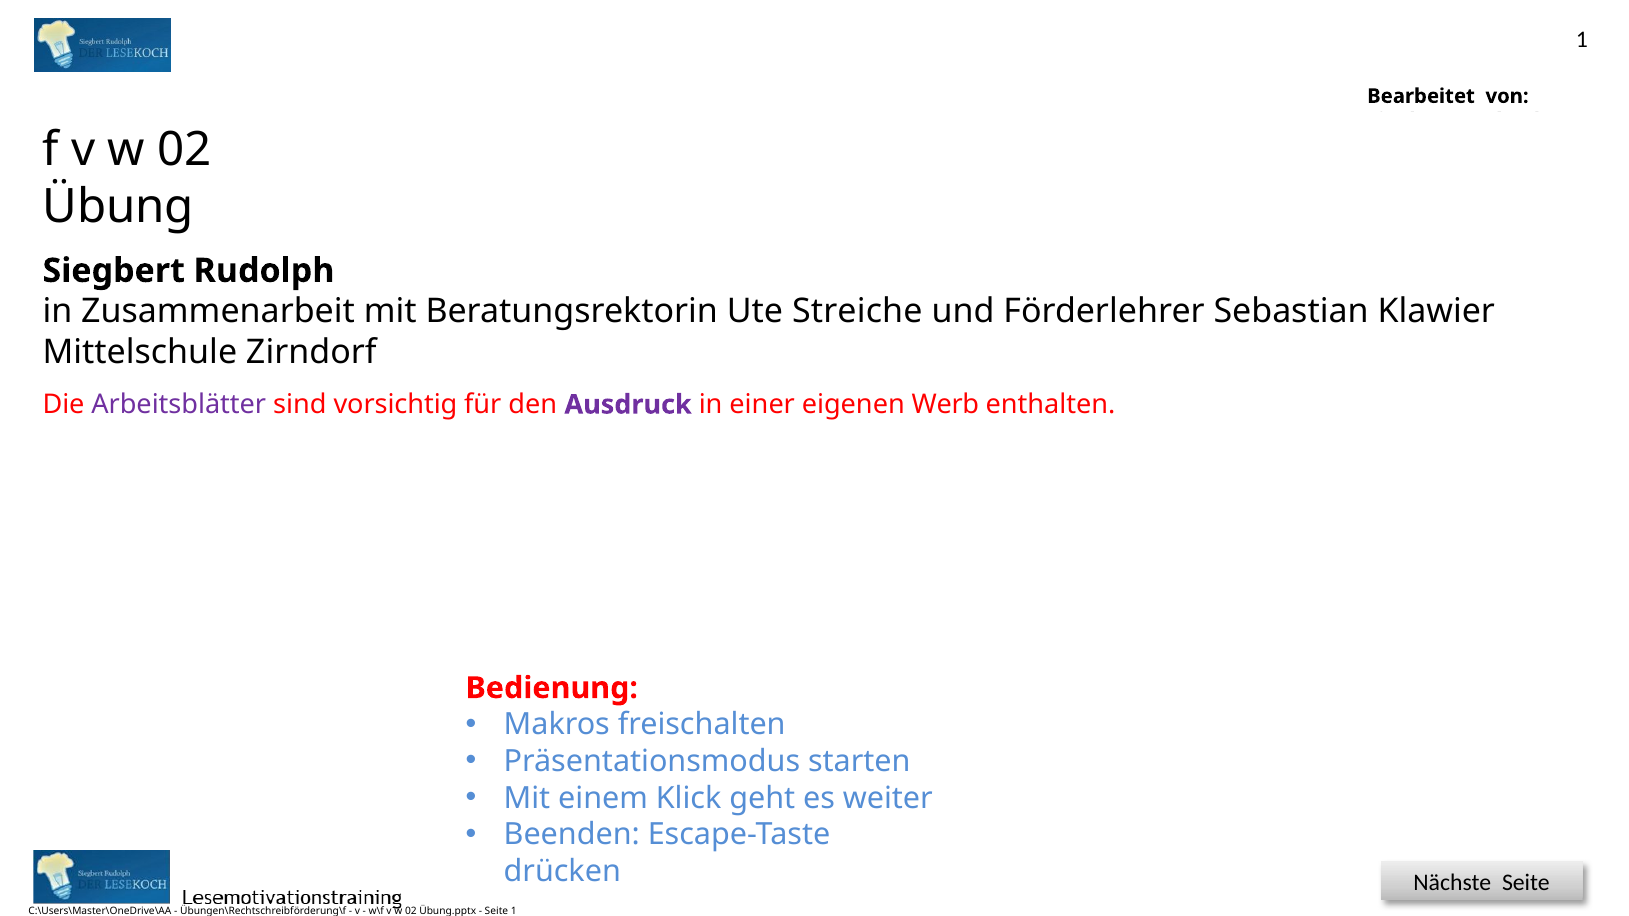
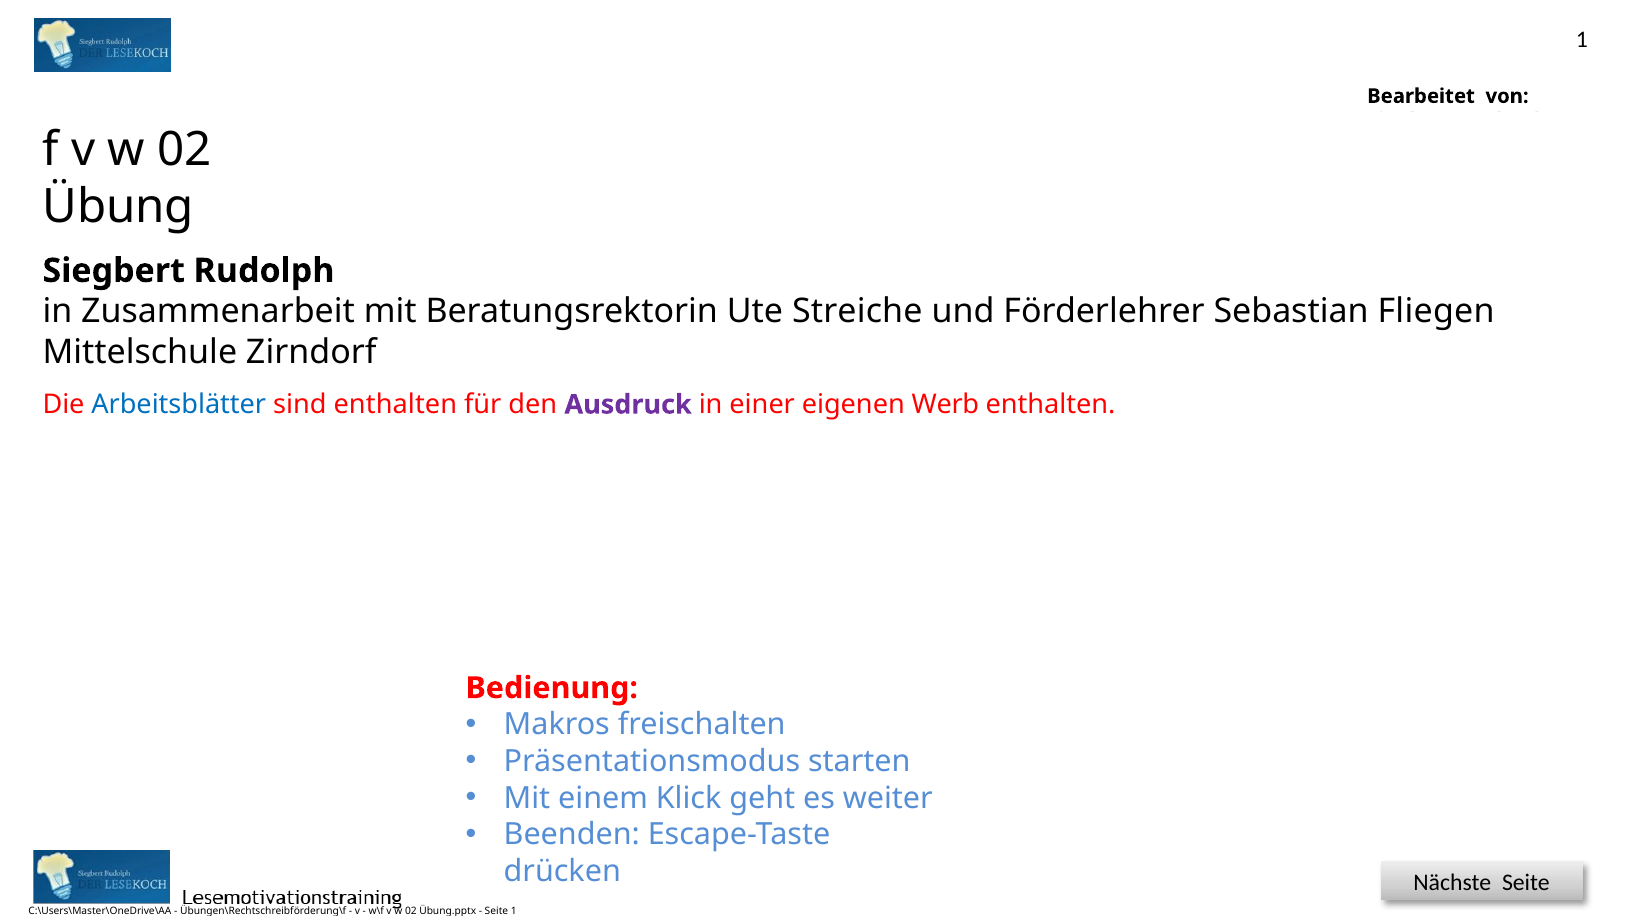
Klawier: Klawier -> Fliegen
Arbeitsblätter colour: purple -> blue
sind vorsichtig: vorsichtig -> enthalten
